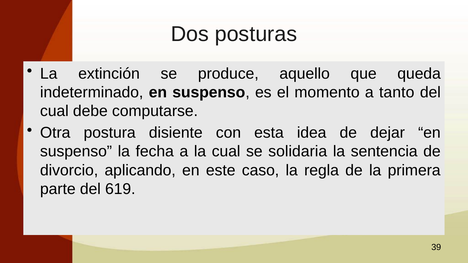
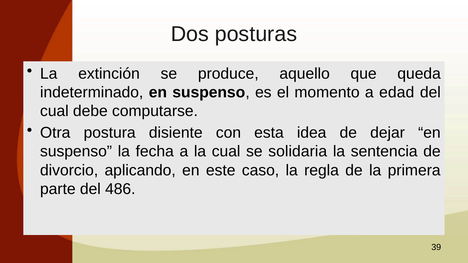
tanto: tanto -> edad
619: 619 -> 486
